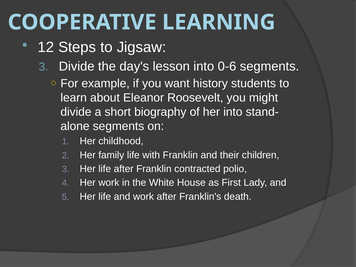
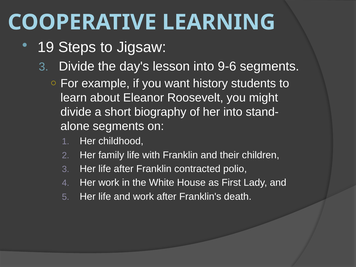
12: 12 -> 19
0-6: 0-6 -> 9-6
